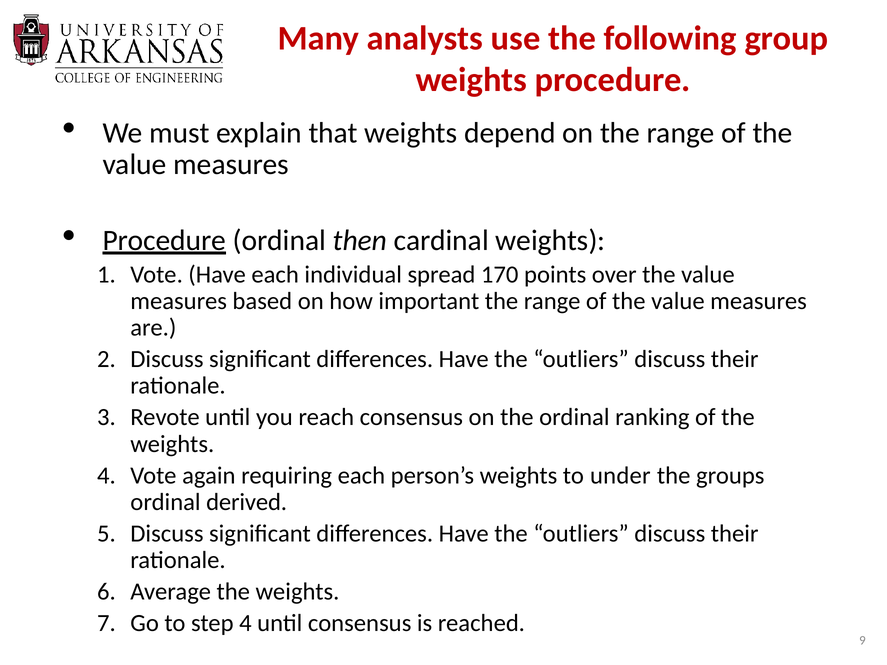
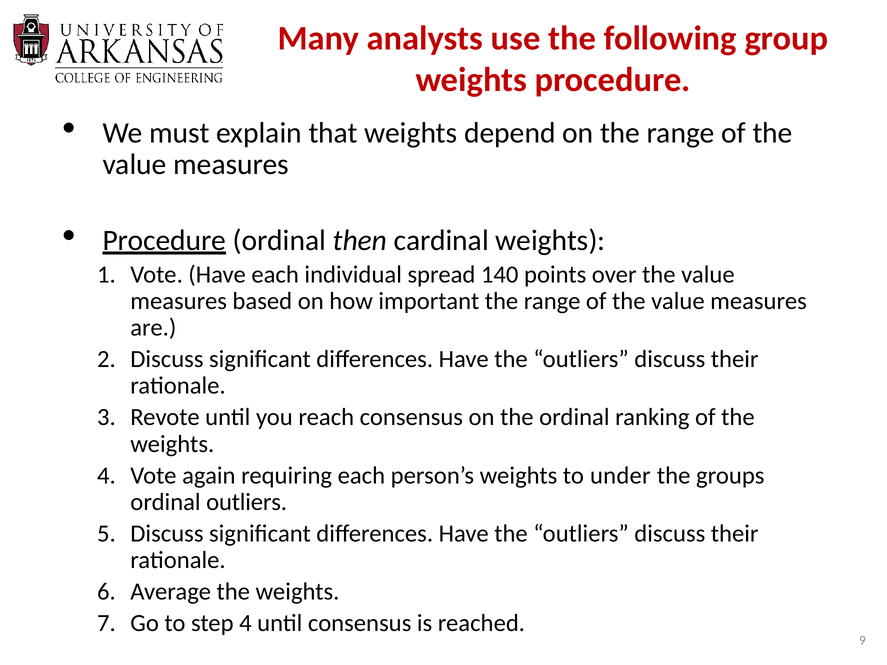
170: 170 -> 140
ordinal derived: derived -> outliers
